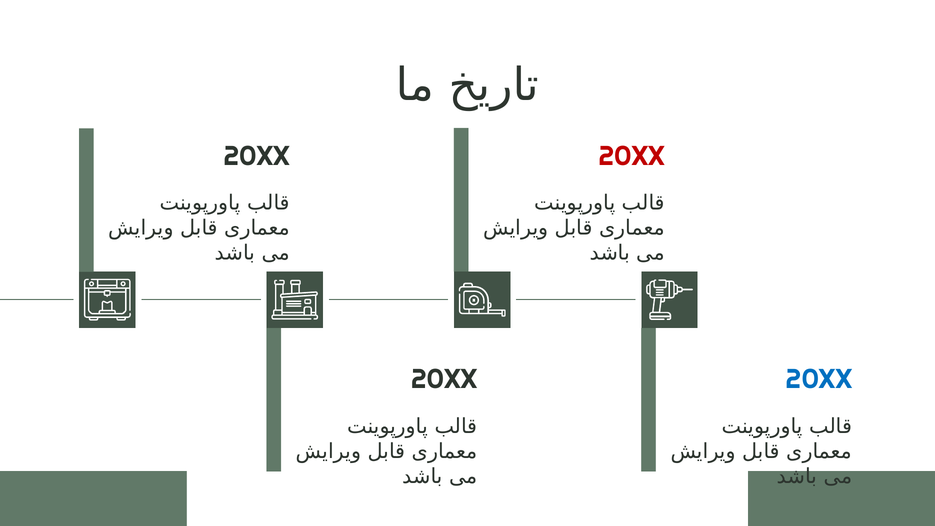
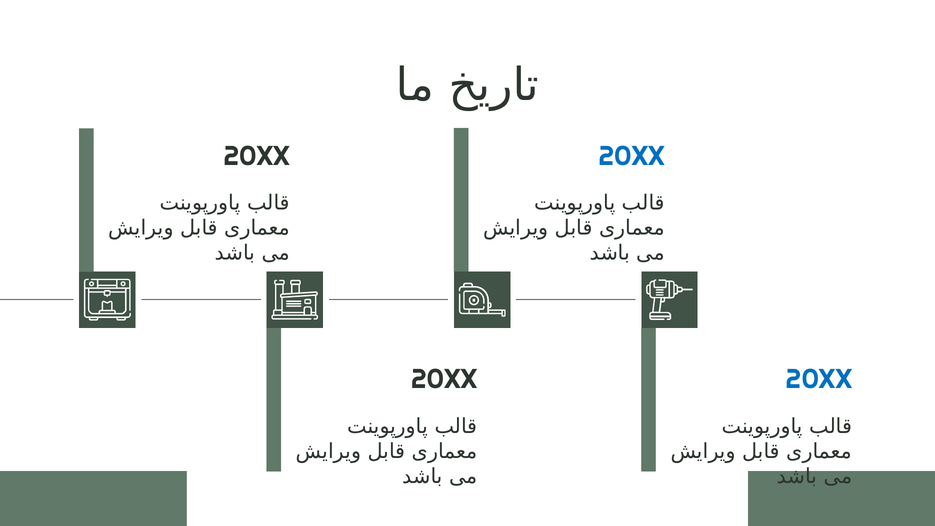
20XX at (632, 156) colour: red -> blue
